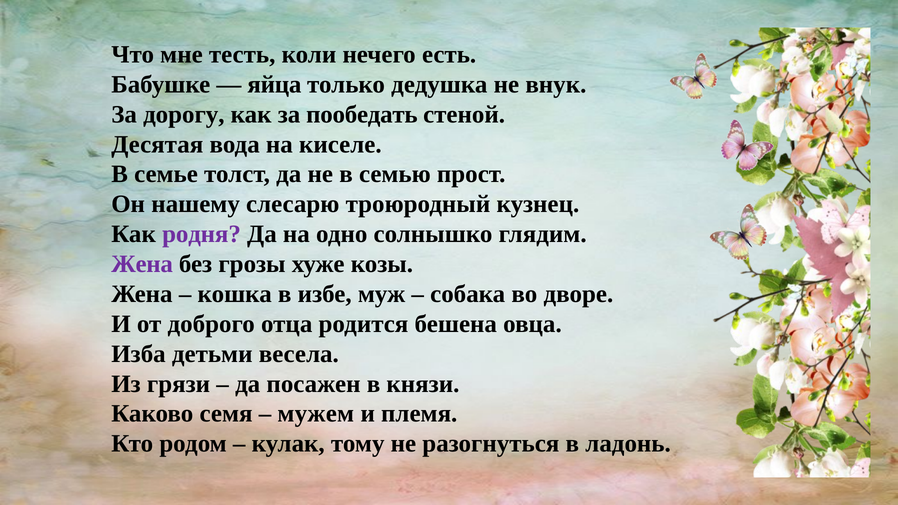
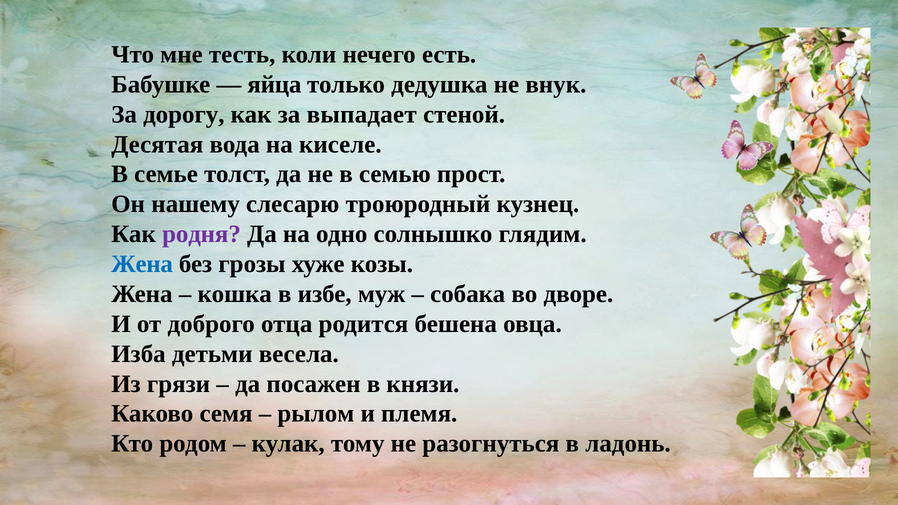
пообедать: пообедать -> выпадает
Жена at (142, 264) colour: purple -> blue
мужем: мужем -> рылом
